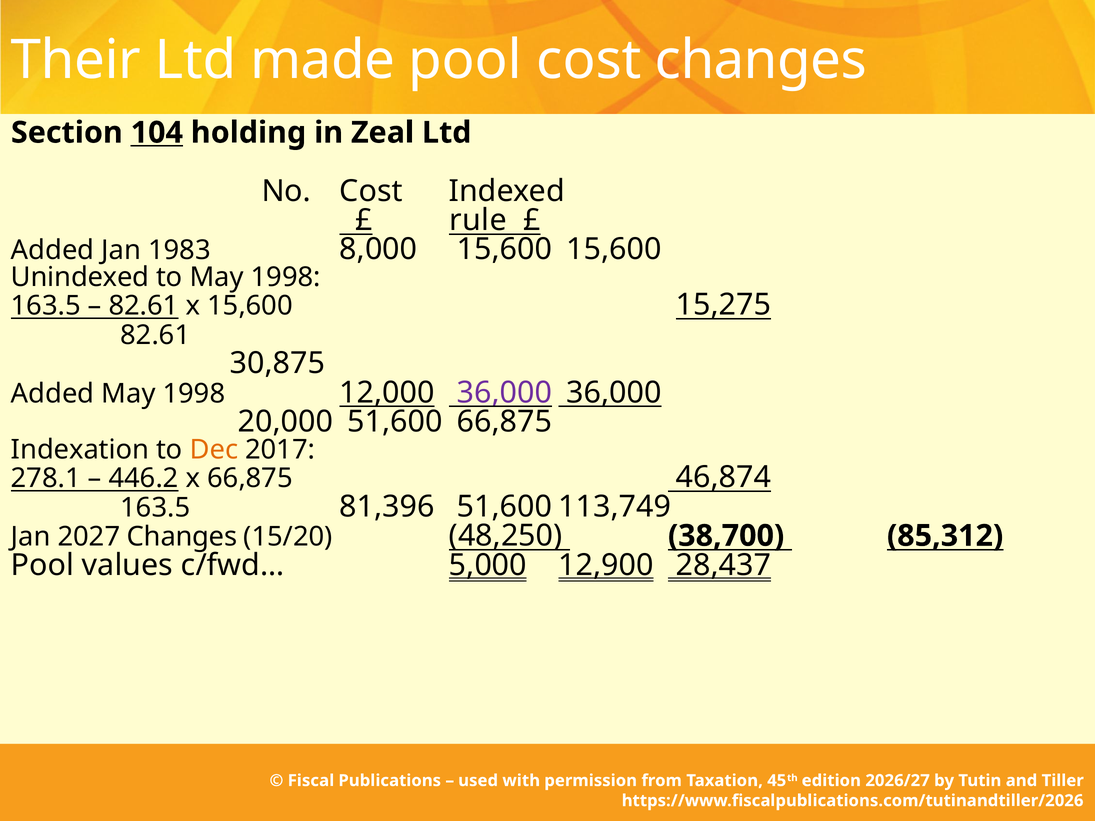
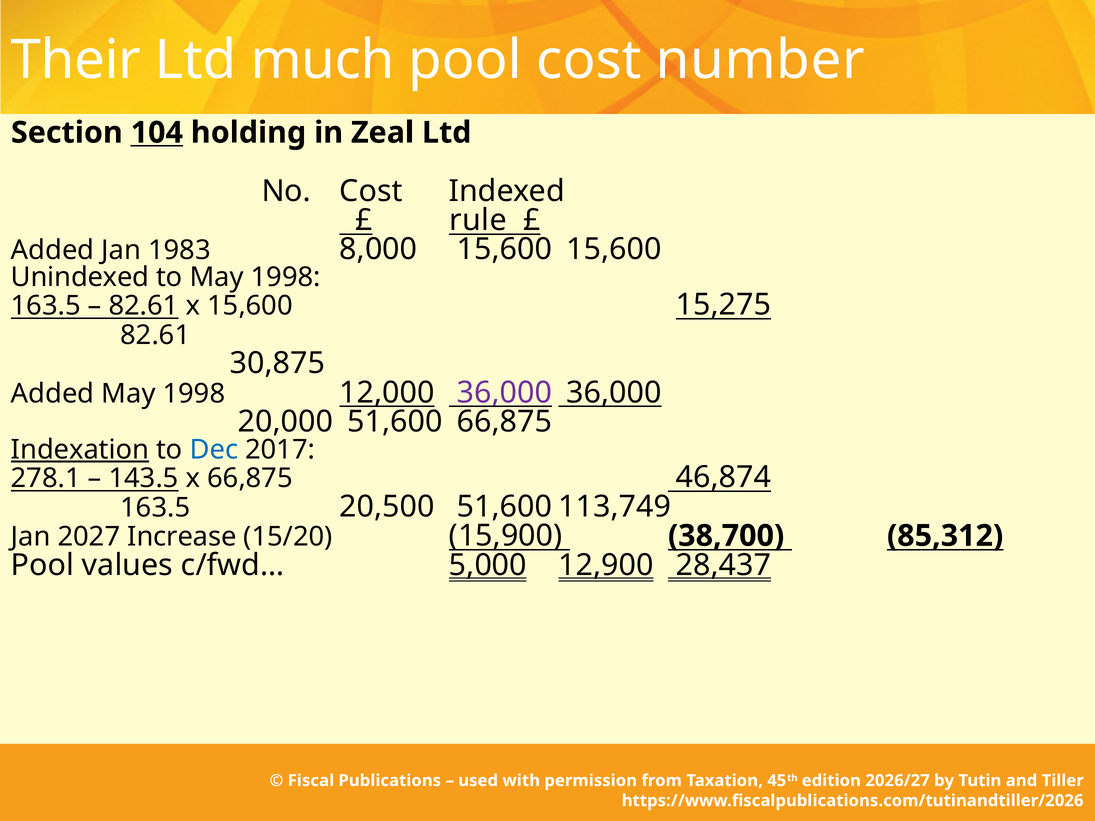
made: made -> much
cost changes: changes -> number
Indexation underline: none -> present
Dec colour: orange -> blue
446.2: 446.2 -> 143.5
81,396: 81,396 -> 20,500
2027 Changes: Changes -> Increase
48,250: 48,250 -> 15,900
